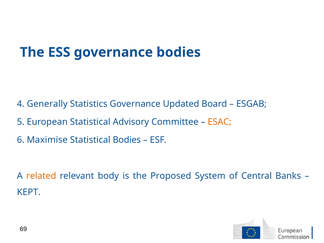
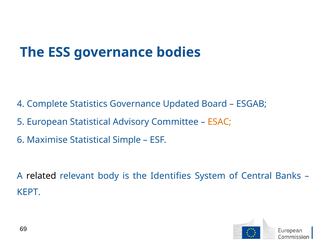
Generally: Generally -> Complete
Statistical Bodies: Bodies -> Simple
related colour: orange -> black
Proposed: Proposed -> Identifies
